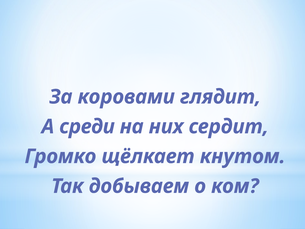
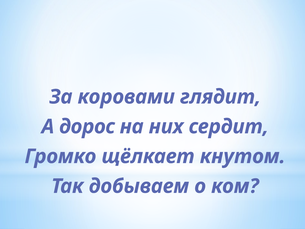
среди: среди -> дорос
